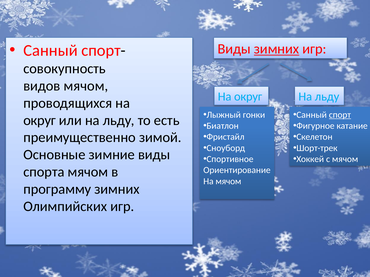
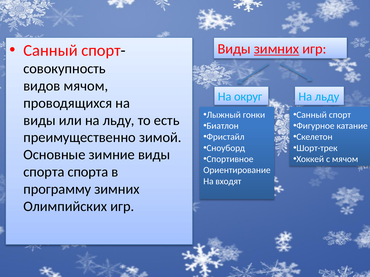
спорт underline: present -> none
округ at (40, 120): округ -> виды
спорта мячом: мячом -> спорта
На мячом: мячом -> входят
